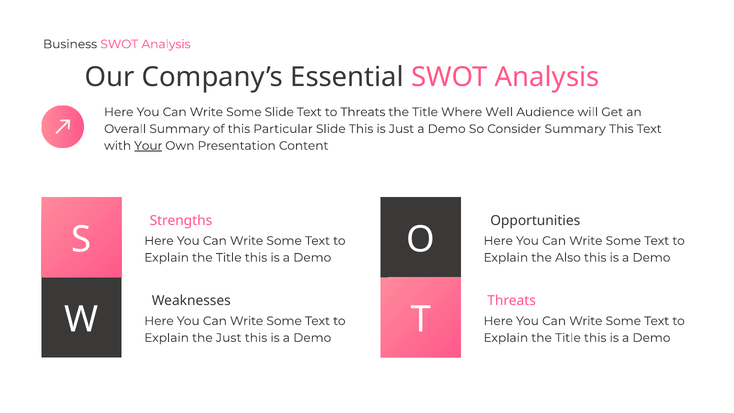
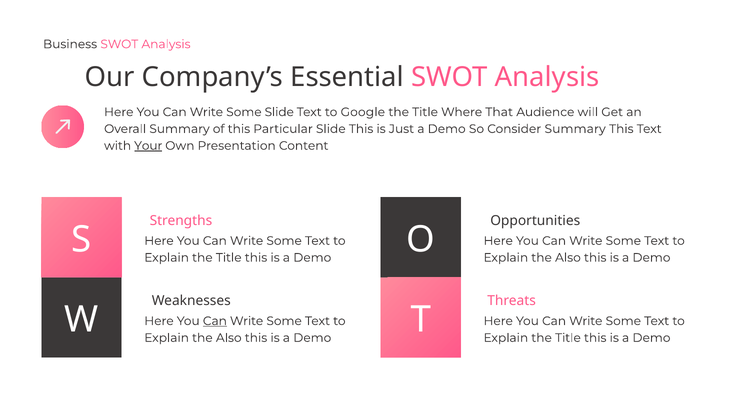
to Threats: Threats -> Google
Well: Well -> That
Can at (215, 321) underline: none -> present
Just at (229, 338): Just -> Also
